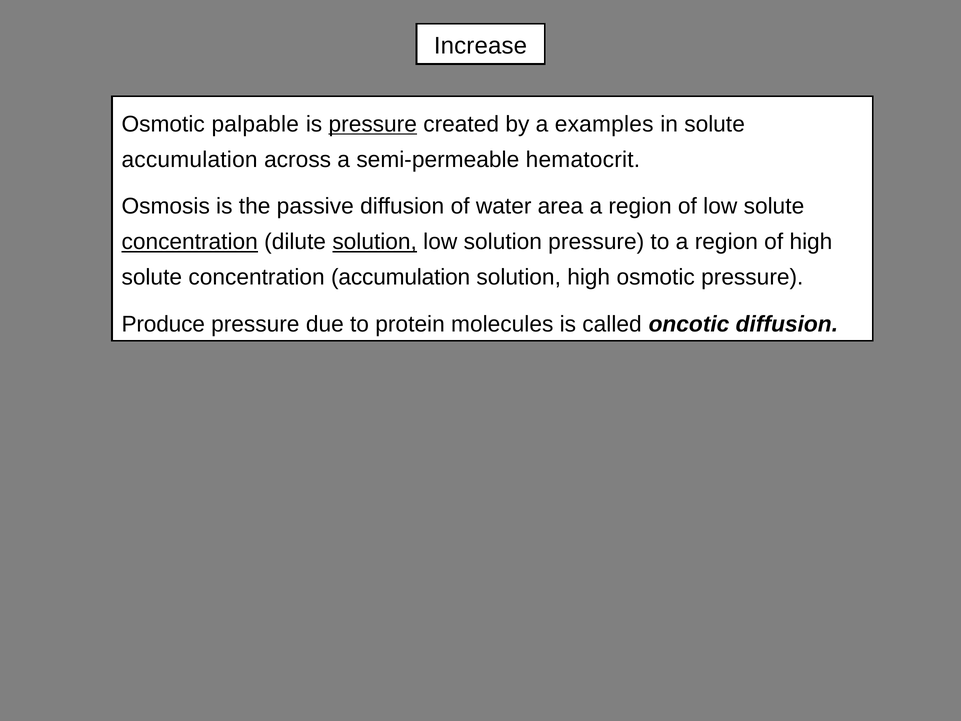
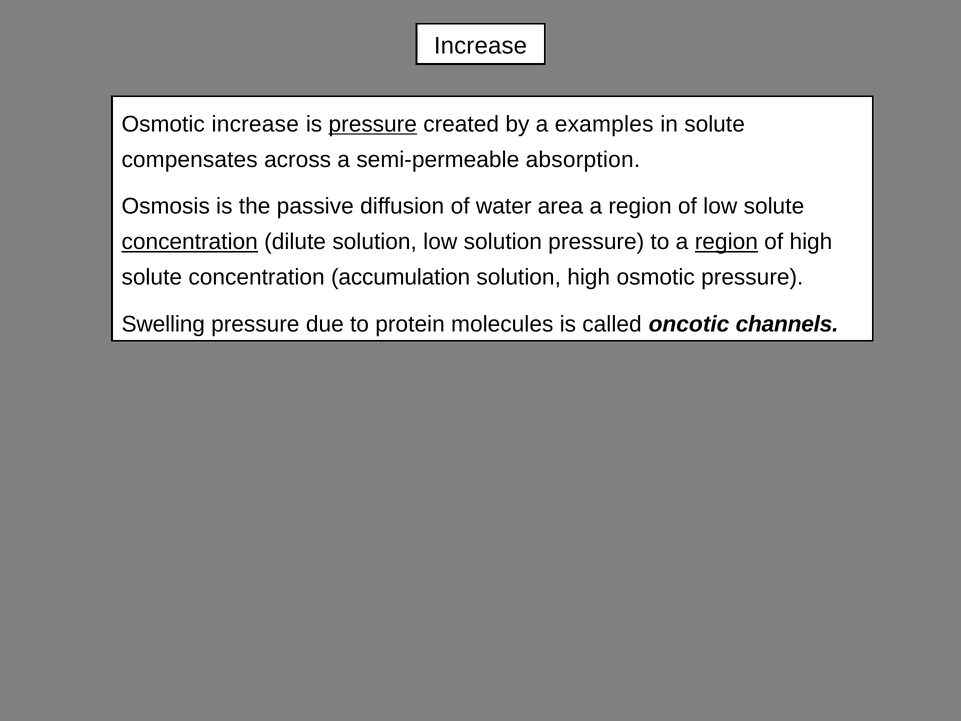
Osmotic palpable: palpable -> increase
accumulation at (190, 160): accumulation -> compensates
hematocrit: hematocrit -> absorption
solution at (375, 242) underline: present -> none
region at (726, 242) underline: none -> present
Produce: Produce -> Swelling
oncotic diffusion: diffusion -> channels
